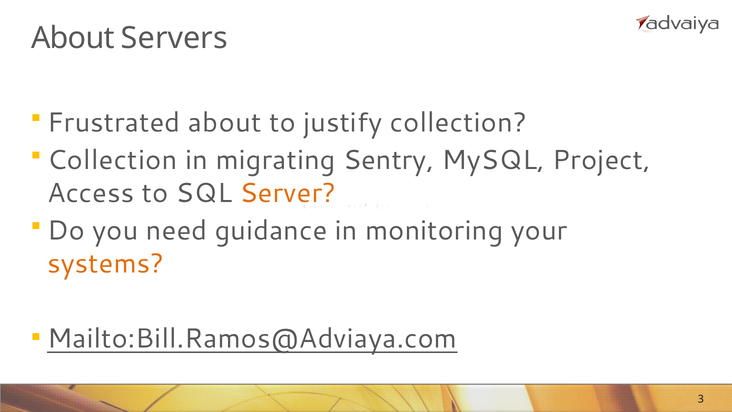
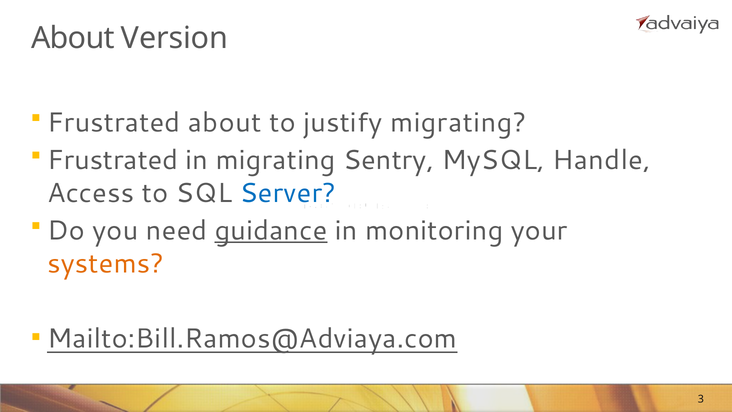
Servers: Servers -> Version
justify collection: collection -> migrating
Collection at (112, 160): Collection -> Frustrated
Project: Project -> Handle
Server colour: orange -> blue
guidance underline: none -> present
